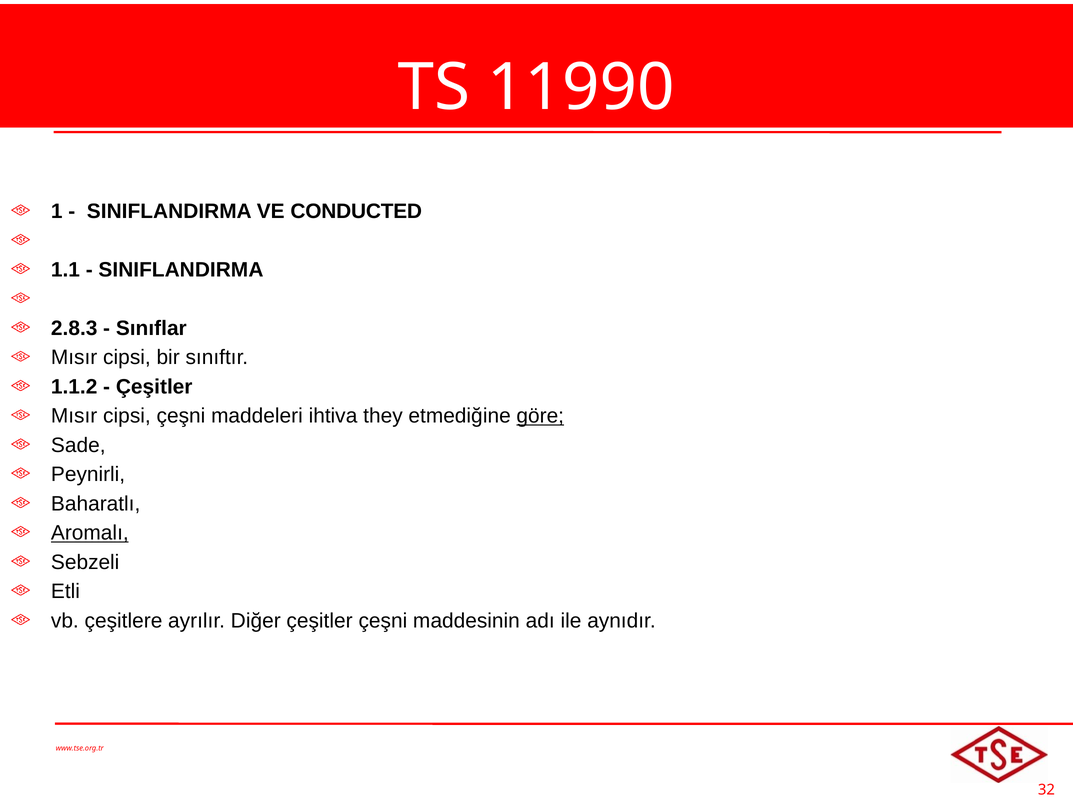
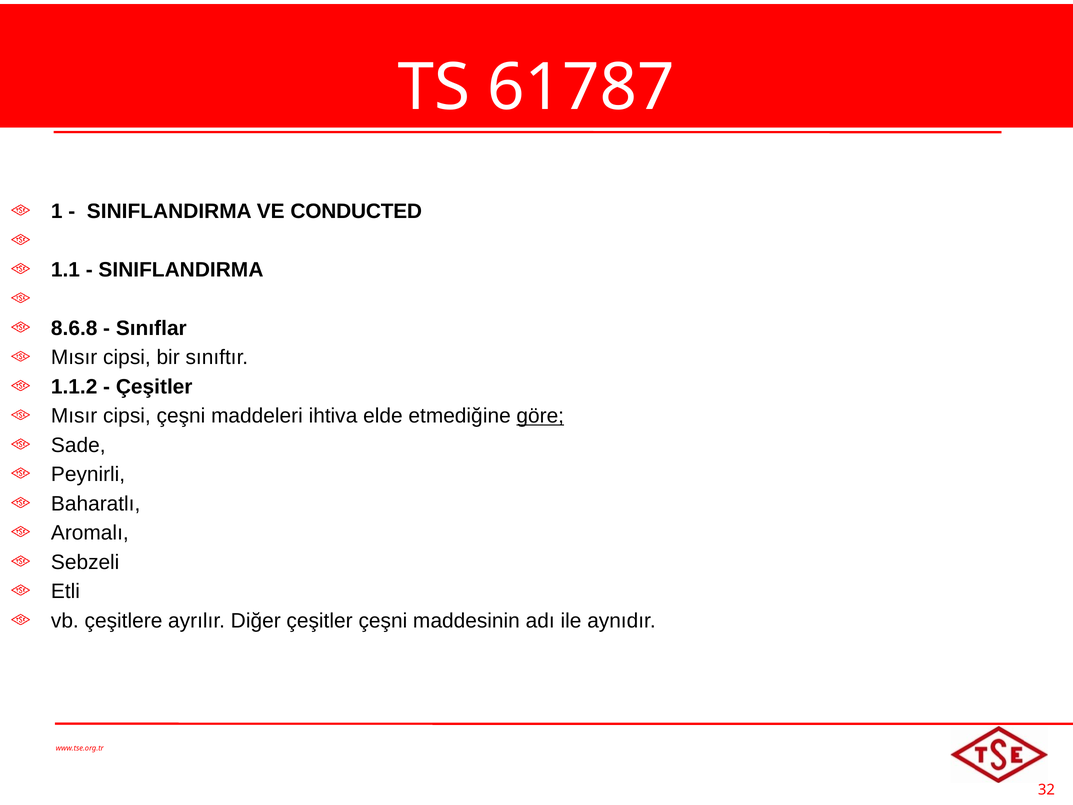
11990: 11990 -> 61787
2.8.3: 2.8.3 -> 8.6.8
they: they -> elde
Aromalı underline: present -> none
